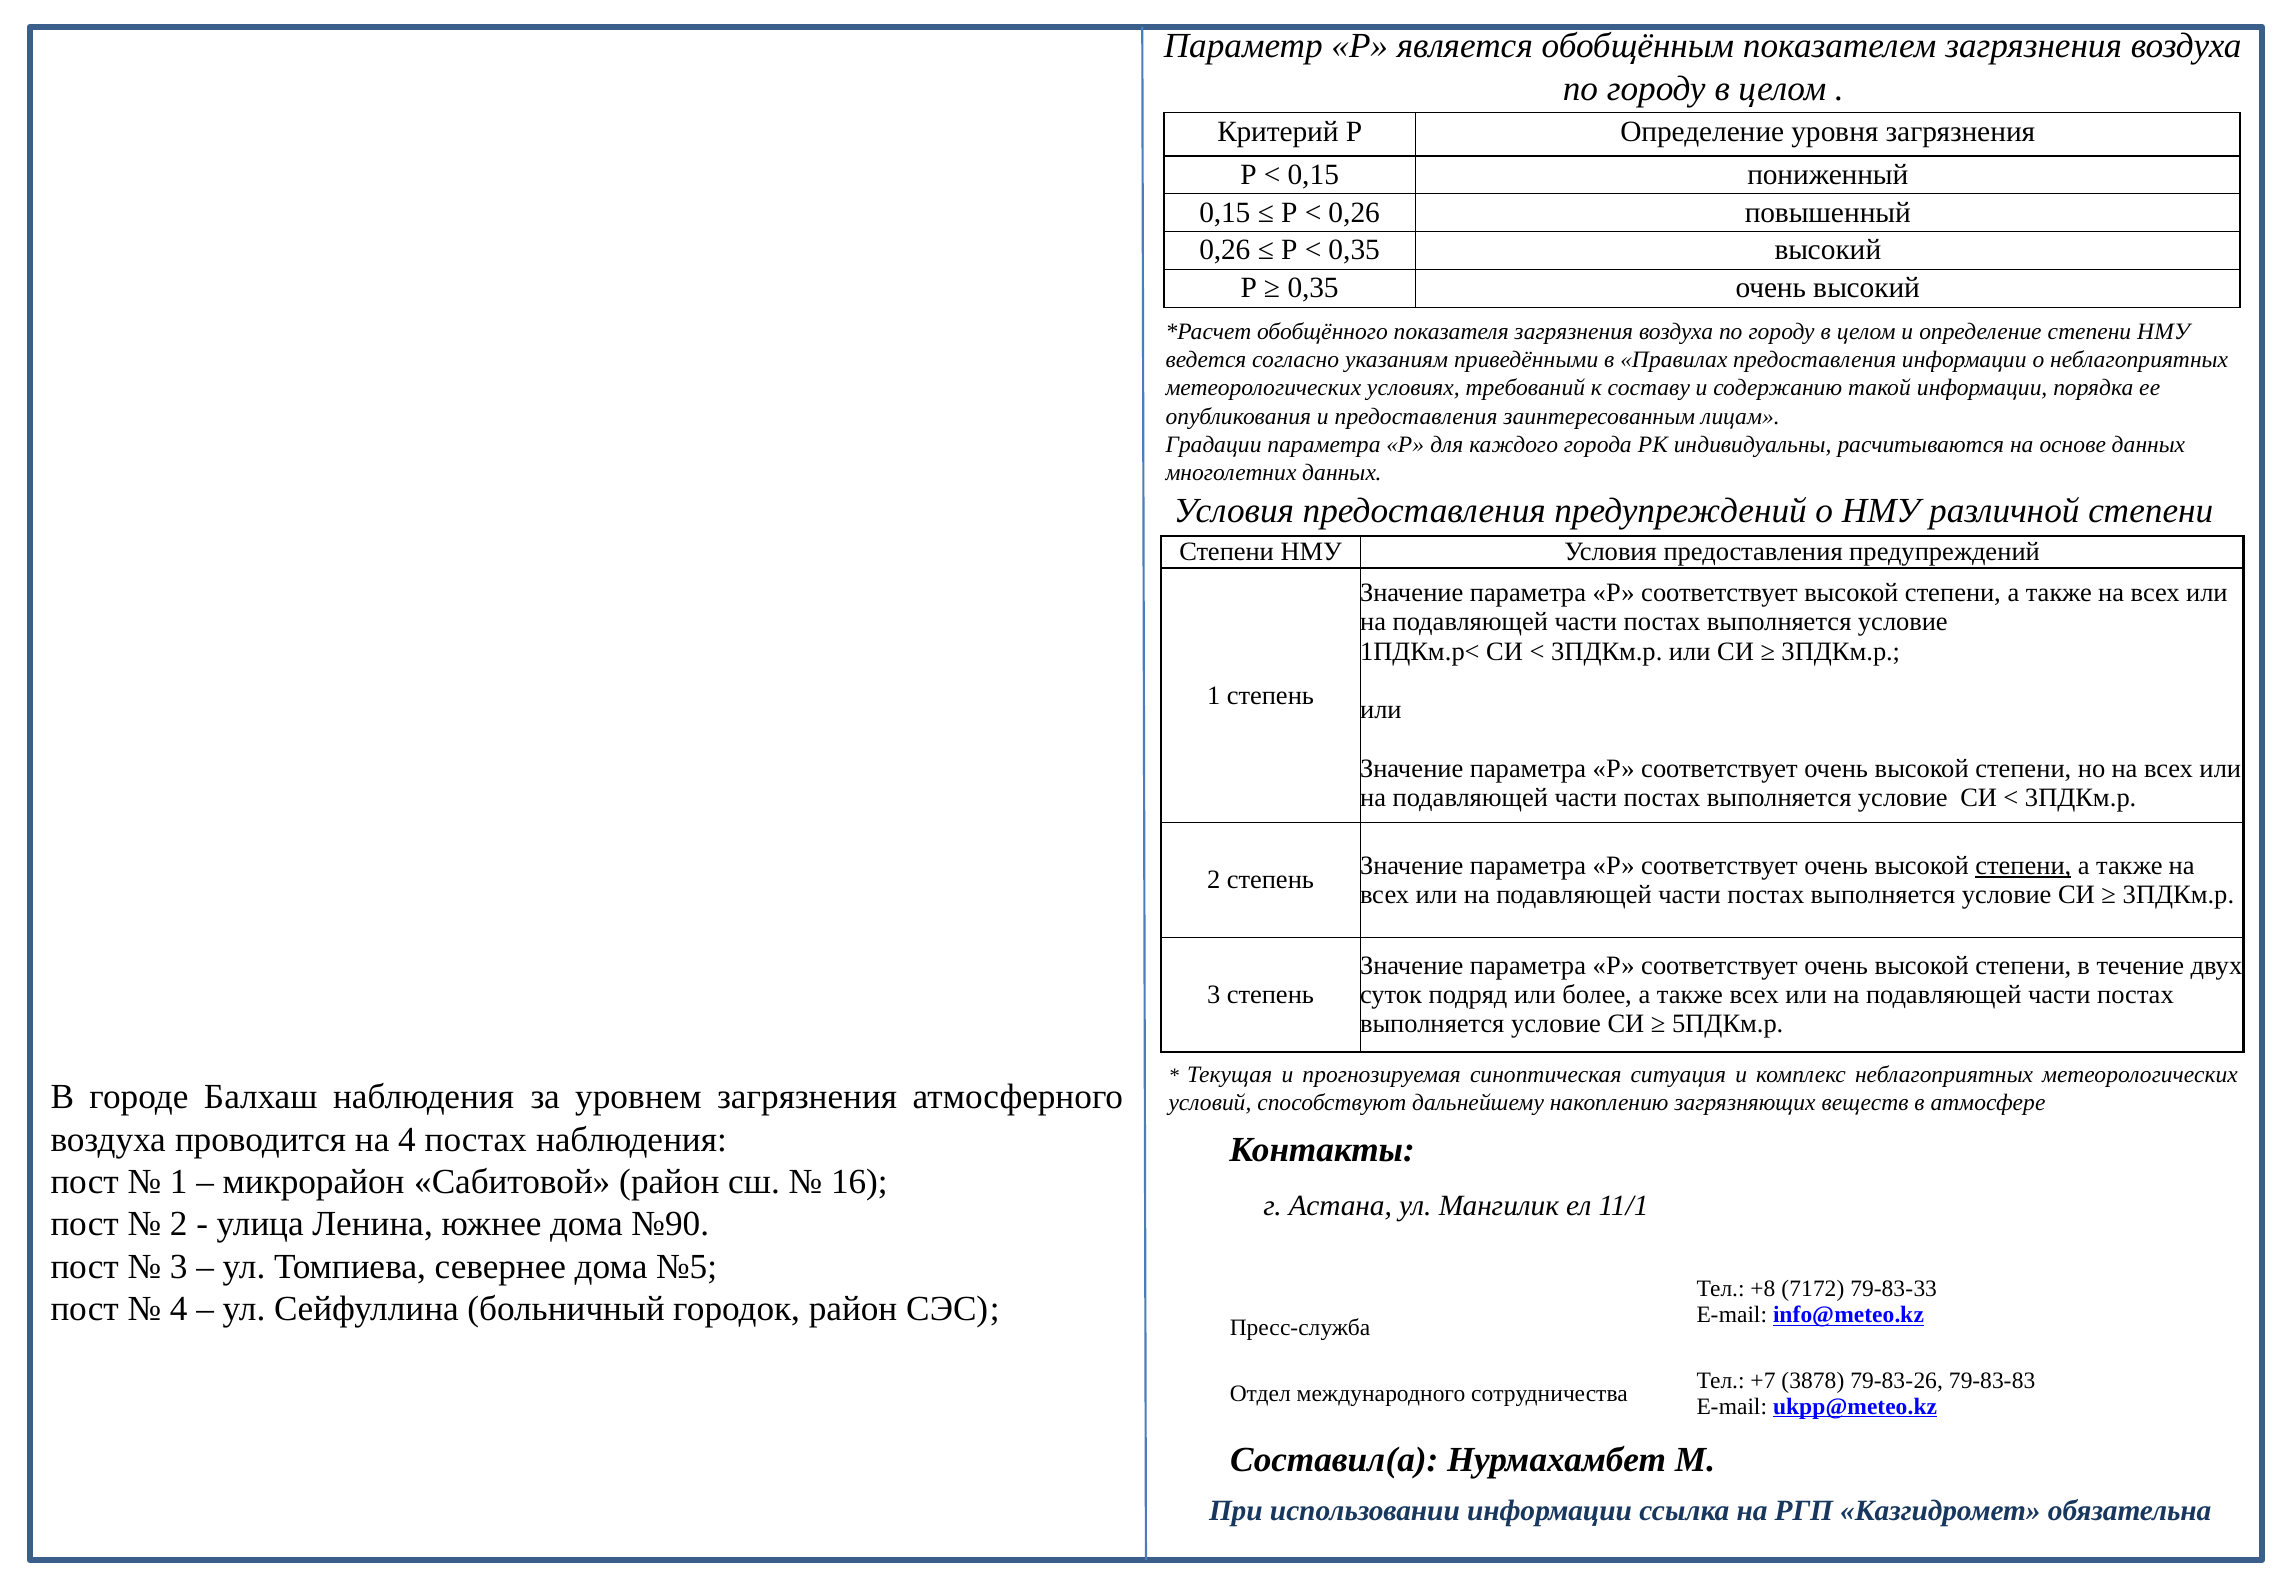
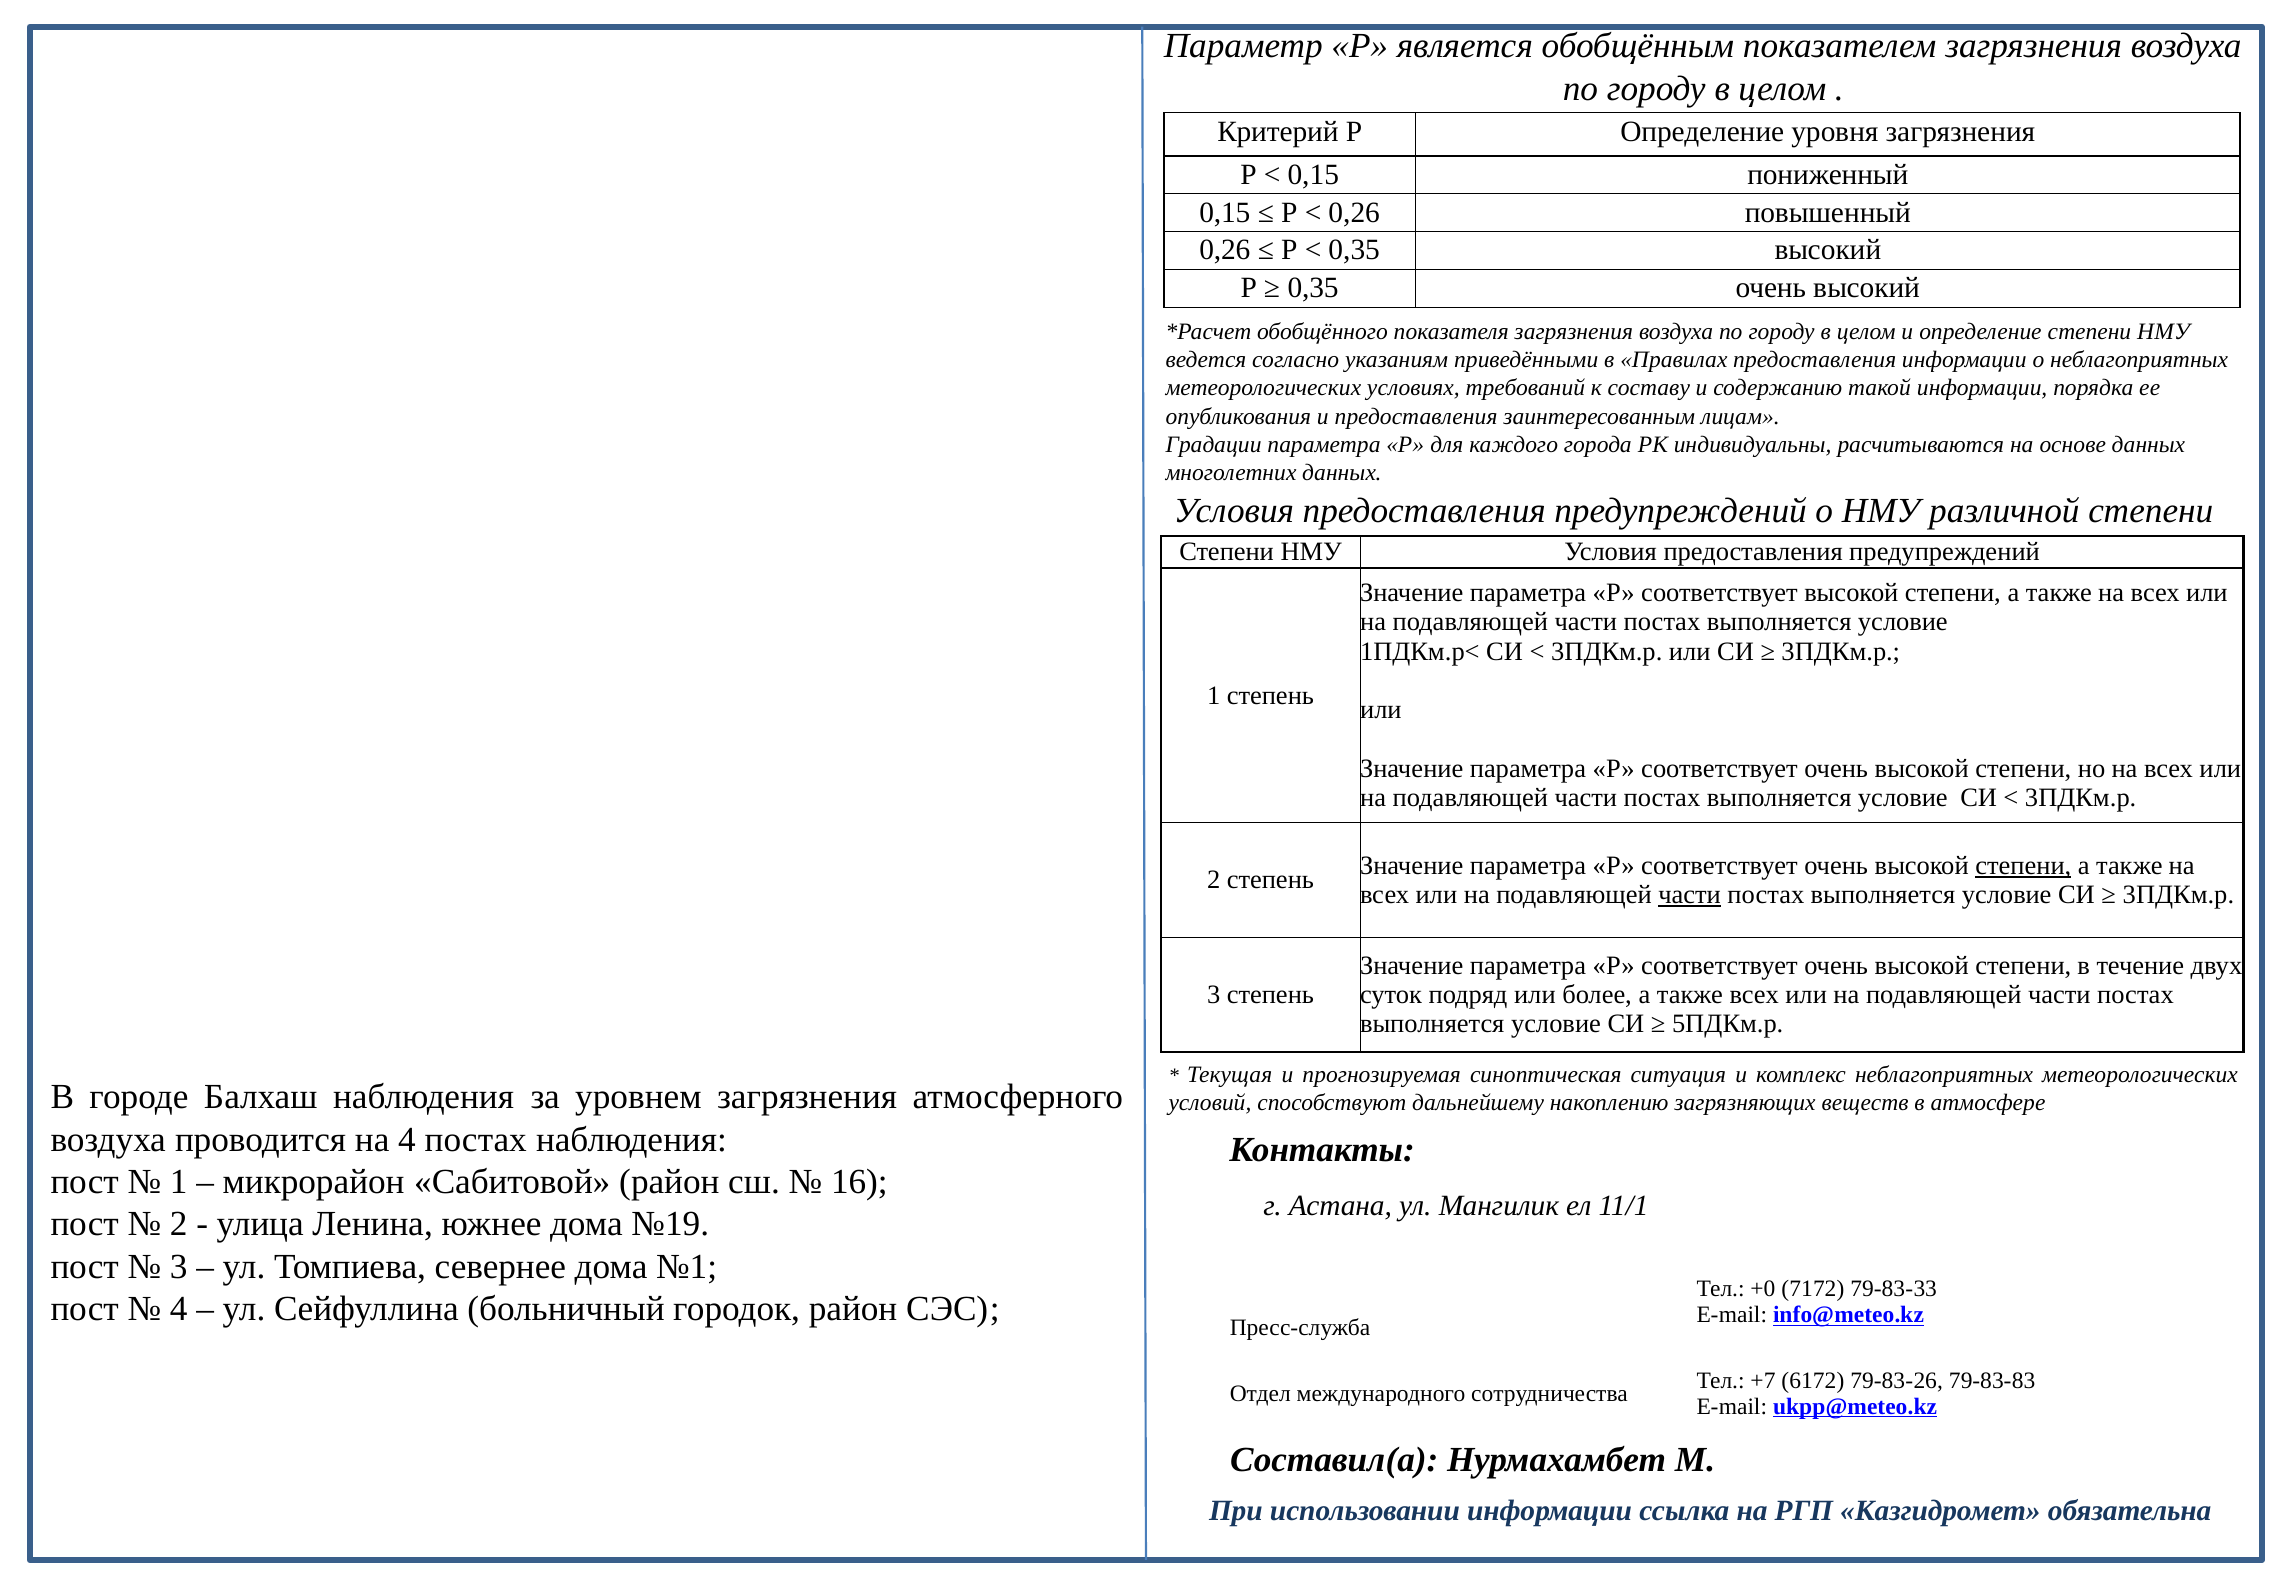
части at (1690, 895) underline: none -> present
№90: №90 -> №19
№5: №5 -> №1
+8: +8 -> +0
3878: 3878 -> 6172
